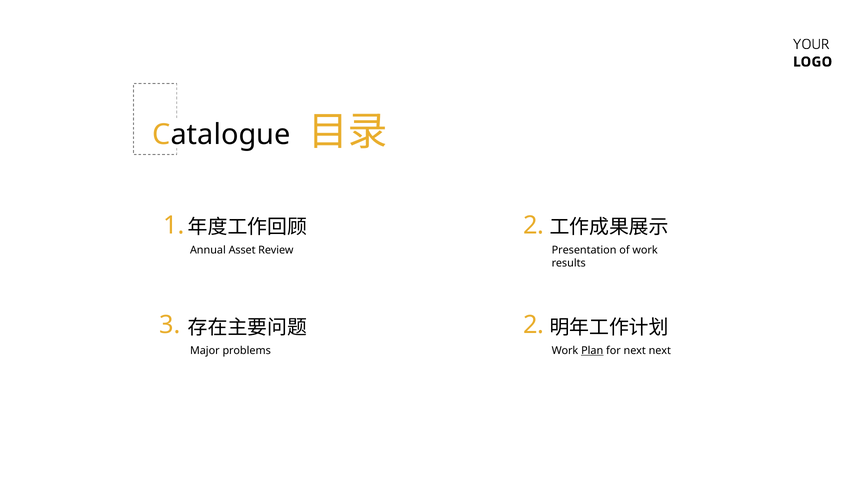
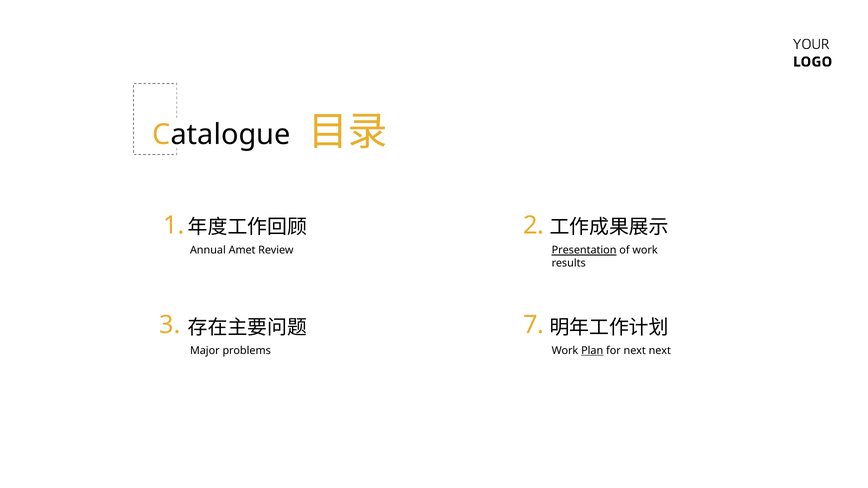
Asset: Asset -> Amet
Presentation underline: none -> present
3 2: 2 -> 7
